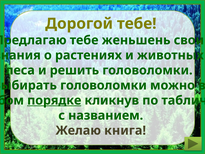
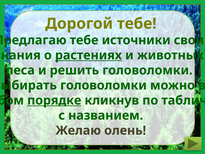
женьшень: женьшень -> источники
растениях underline: none -> present
книга: книга -> олень
